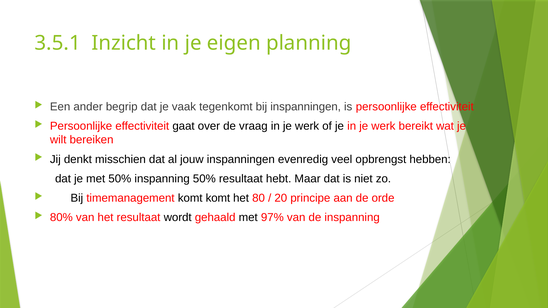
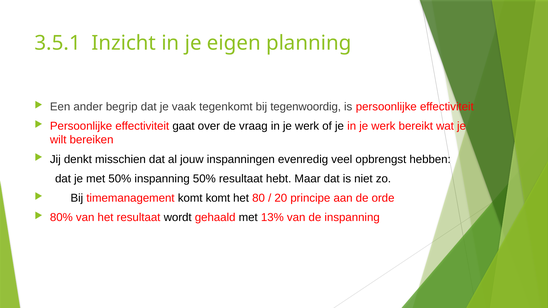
bij inspanningen: inspanningen -> tegenwoordig
97%: 97% -> 13%
